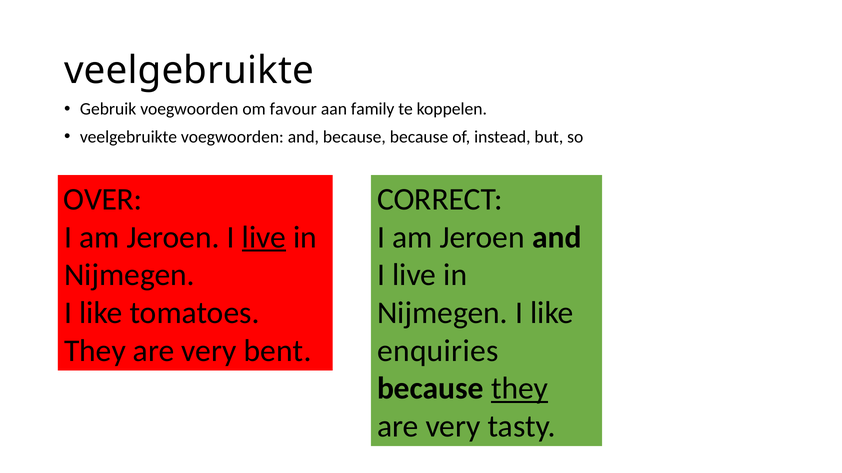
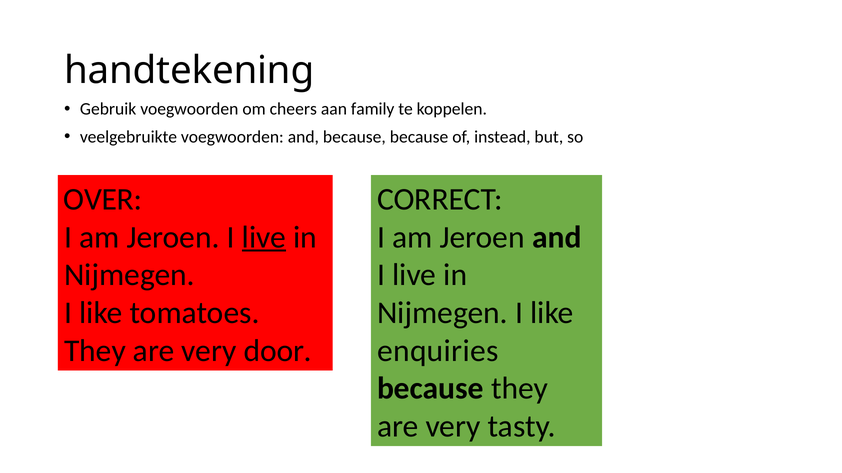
veelgebruikte at (189, 71): veelgebruikte -> handtekening
favour: favour -> cheers
bent: bent -> door
they at (520, 389) underline: present -> none
